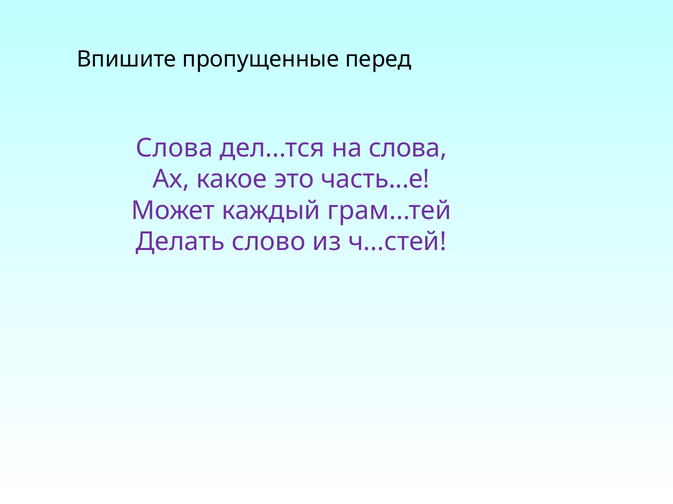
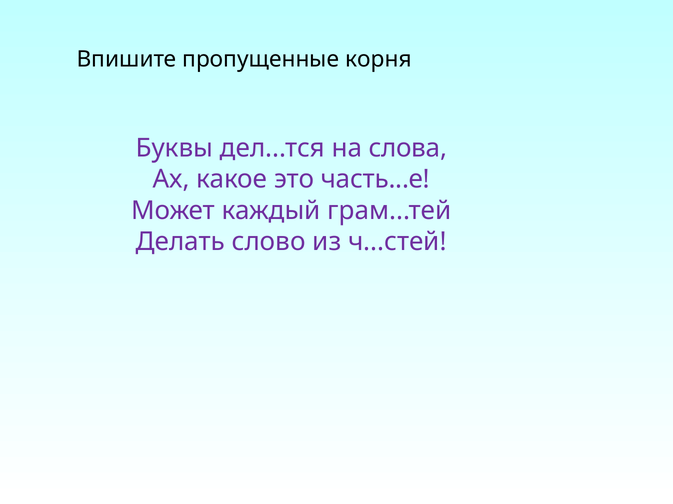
перед: перед -> корня
Слова at (174, 148): Слова -> Буквы
